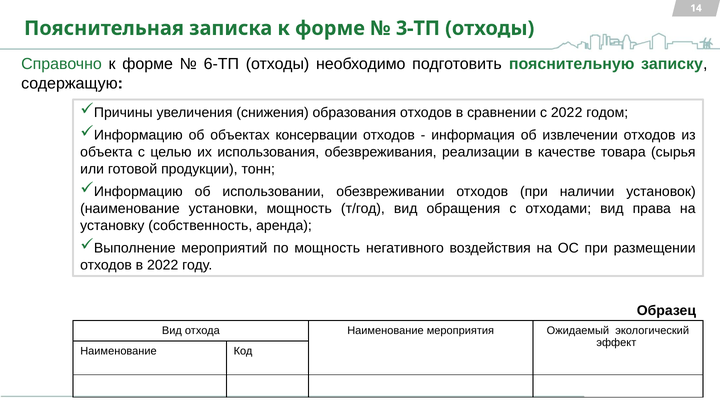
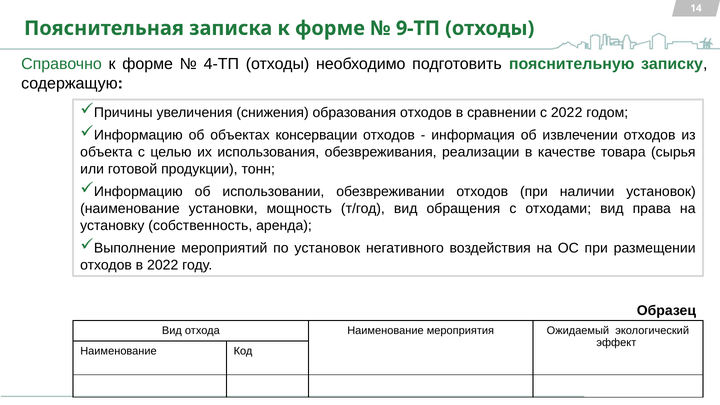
3-ТП: 3-ТП -> 9-ТП
6-ТП: 6-ТП -> 4-ТП
по мощность: мощность -> установок
